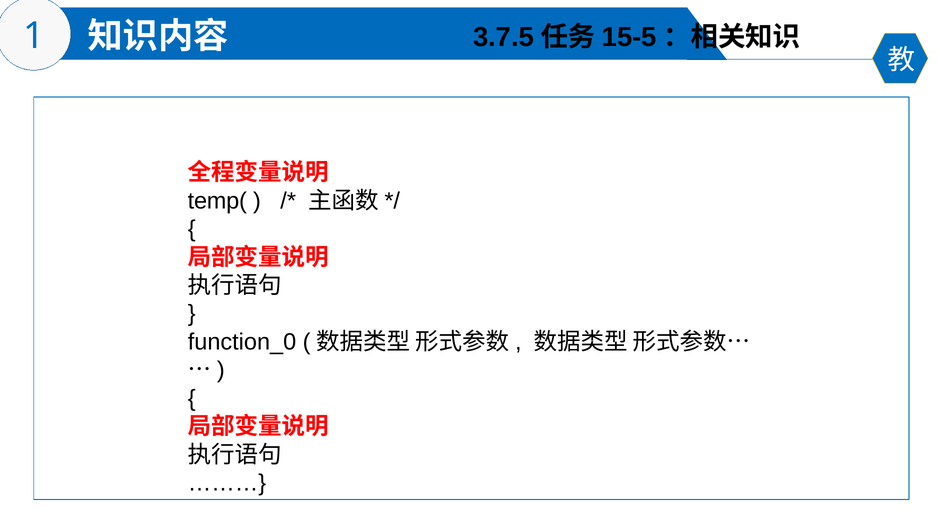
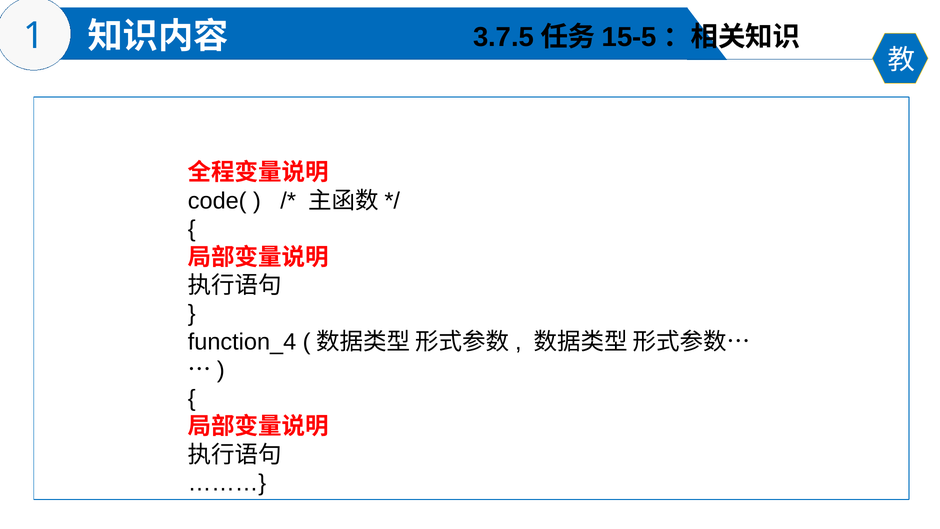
temp(: temp( -> code(
function_0: function_0 -> function_4
